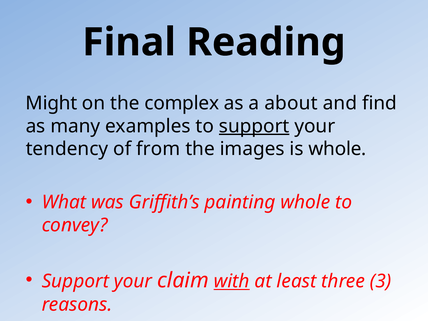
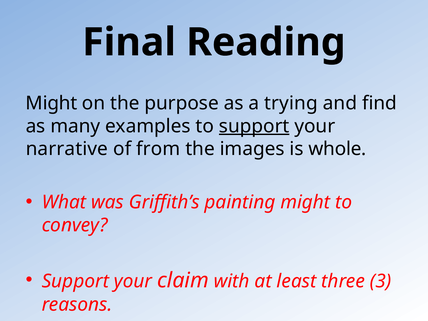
complex: complex -> purpose
about: about -> trying
tendency: tendency -> narrative
painting whole: whole -> might
with underline: present -> none
